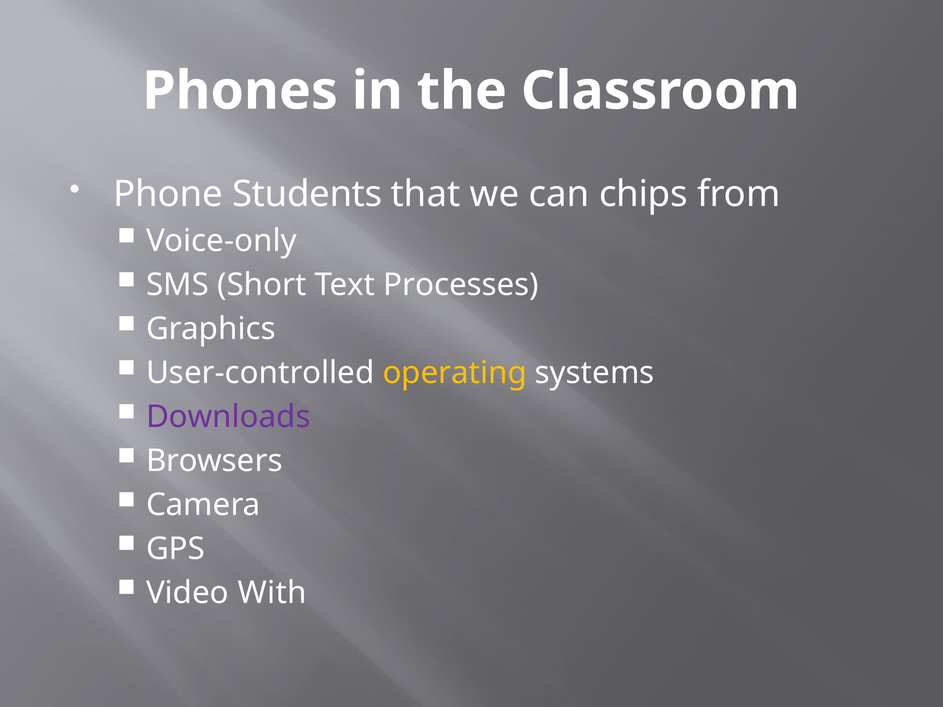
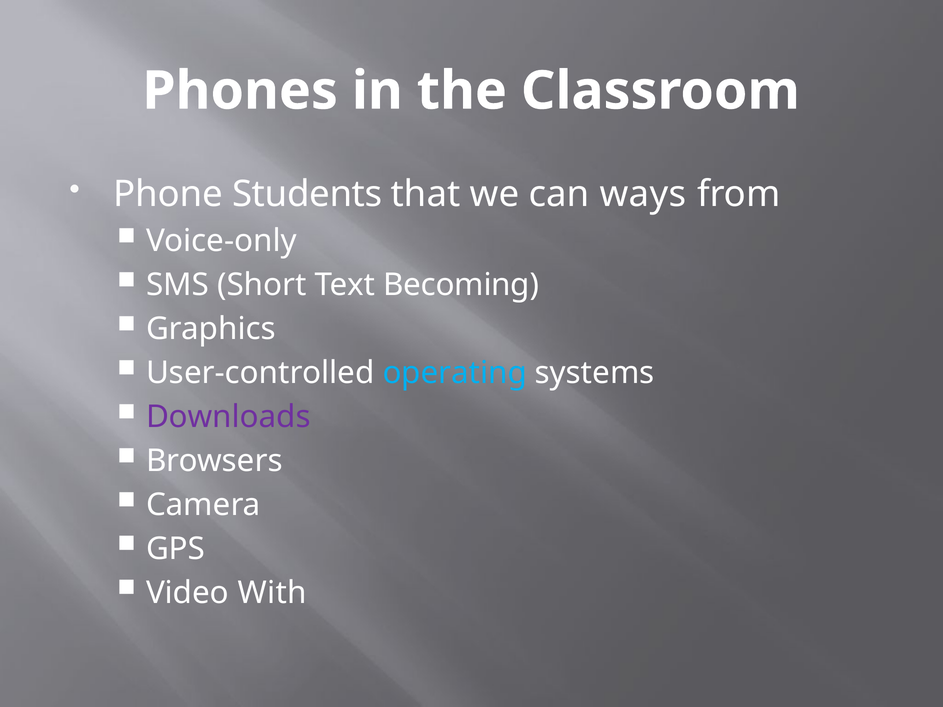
chips: chips -> ways
Processes: Processes -> Becoming
operating colour: yellow -> light blue
